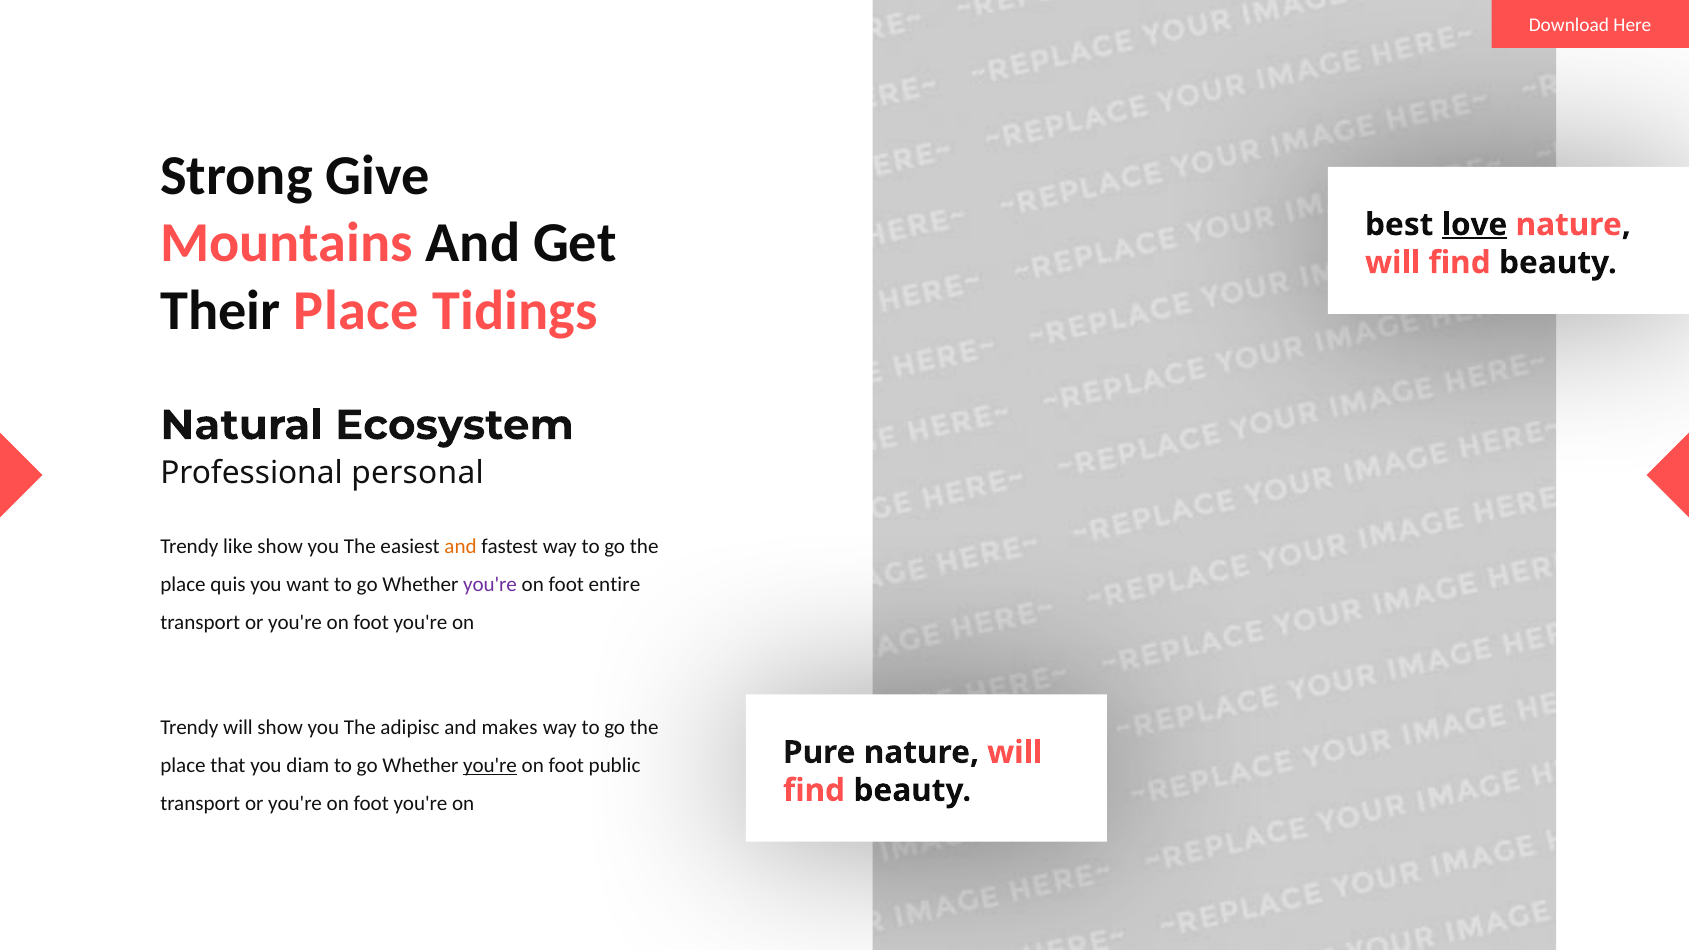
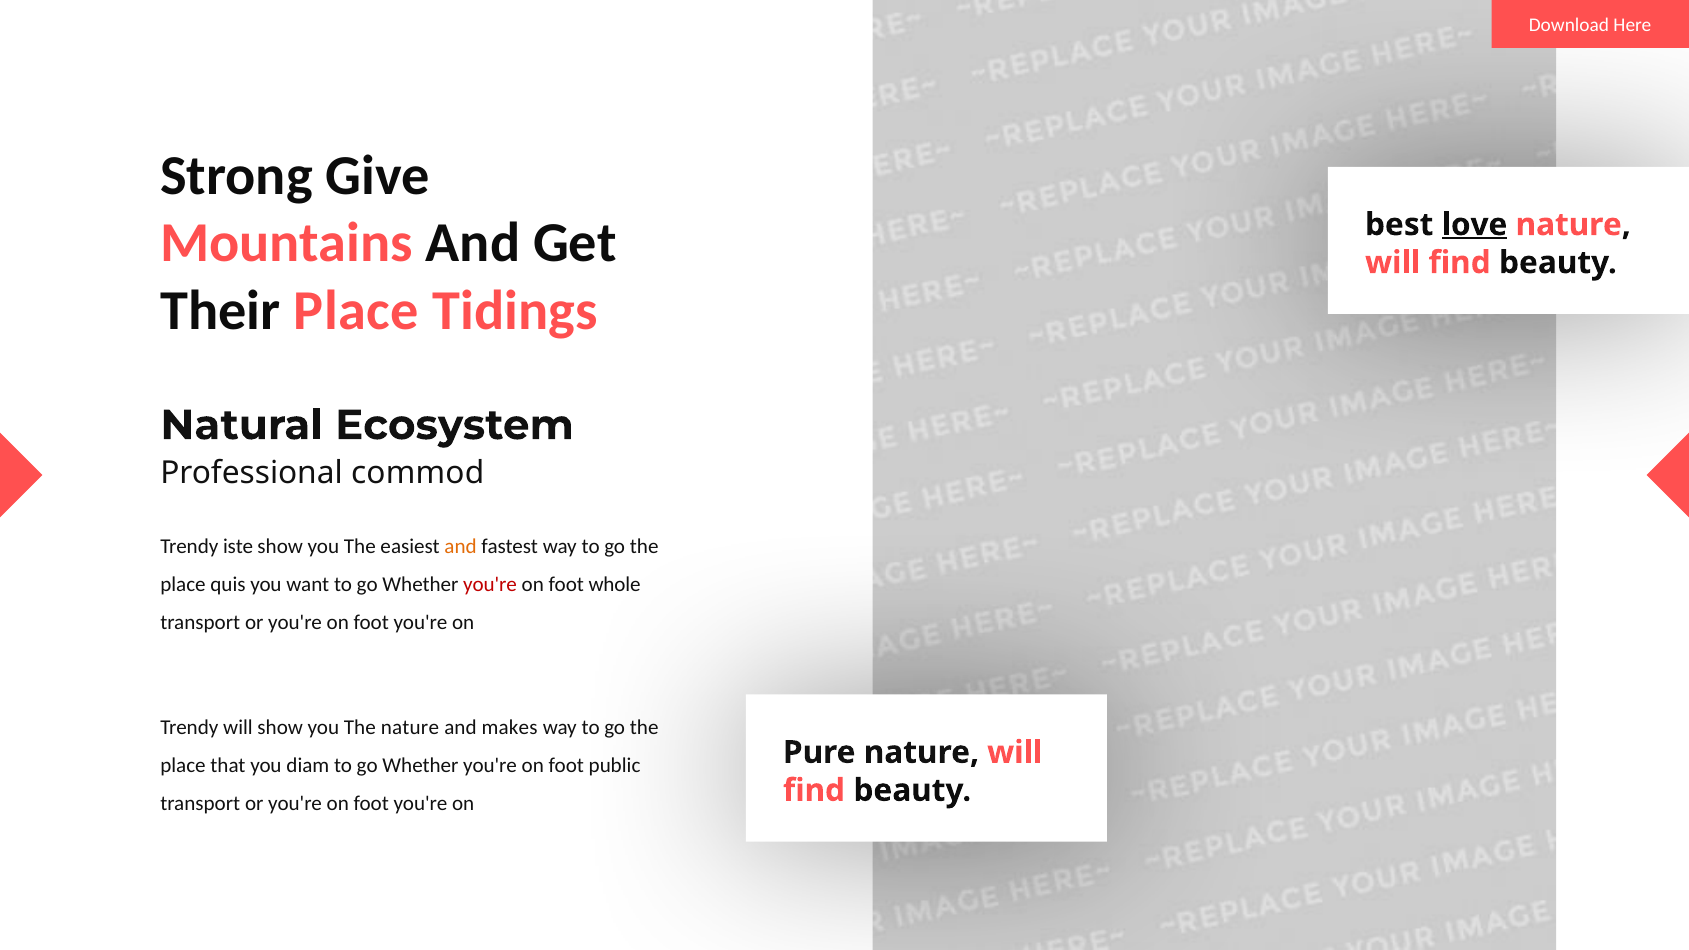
personal: personal -> commod
like: like -> iste
you're at (490, 585) colour: purple -> red
entire: entire -> whole
The adipisc: adipisc -> nature
you're at (490, 765) underline: present -> none
